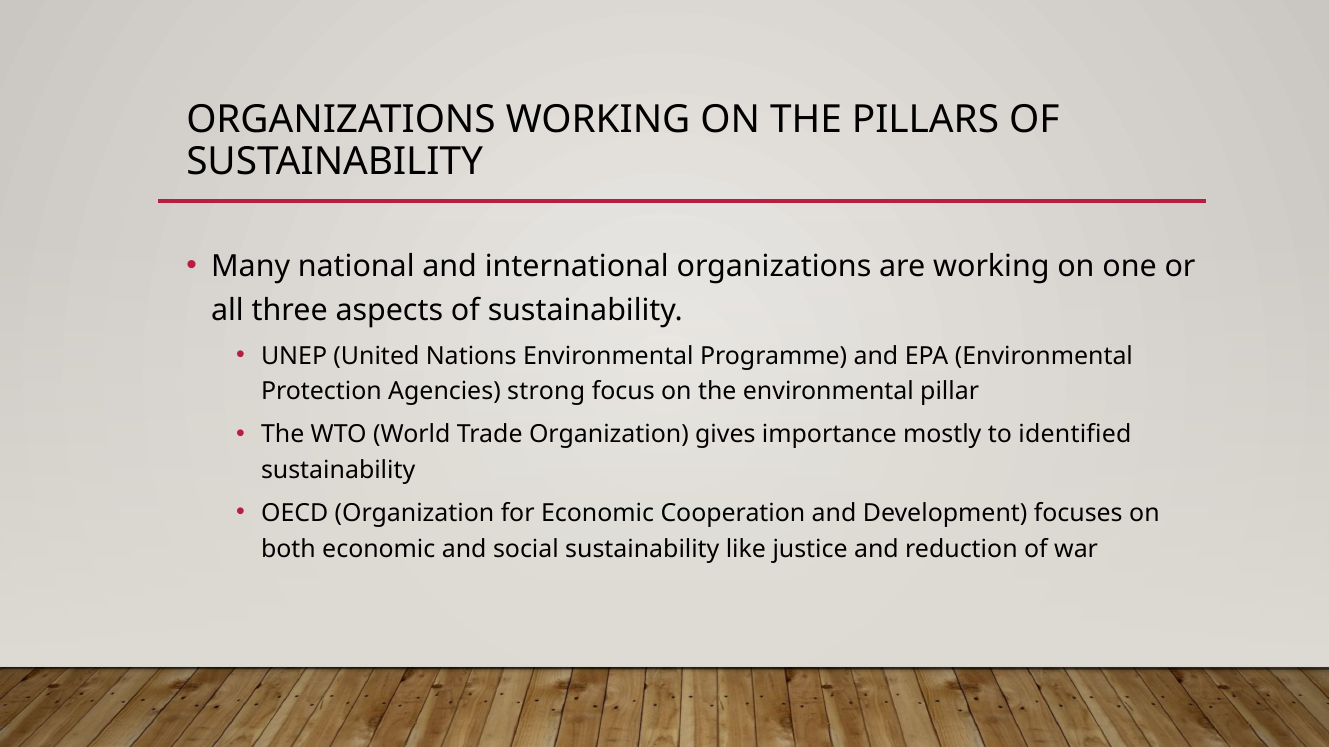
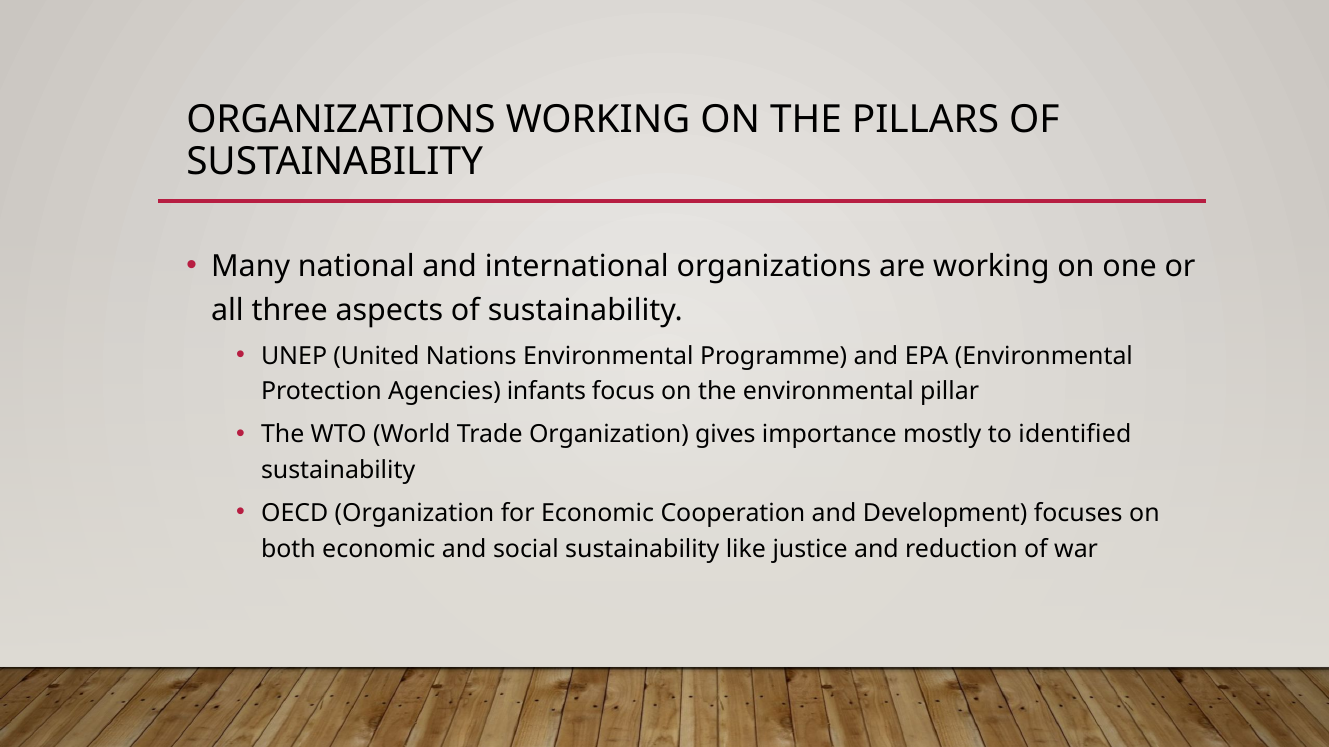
strong: strong -> infants
